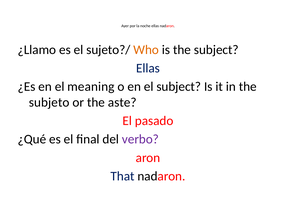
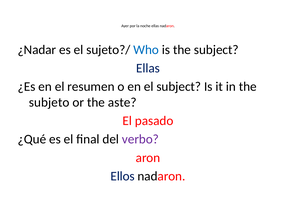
¿Llamo: ¿Llamo -> ¿Nadar
Who colour: orange -> blue
meaning: meaning -> resumen
That: That -> Ellos
